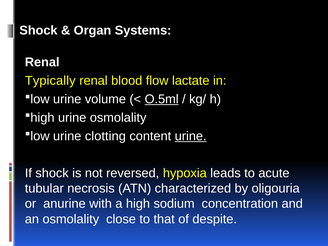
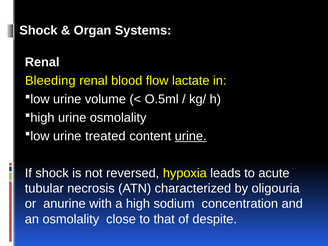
Typically: Typically -> Bleeding
O.5ml underline: present -> none
clotting: clotting -> treated
